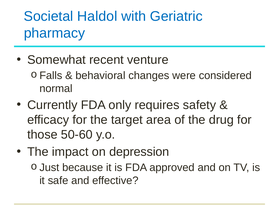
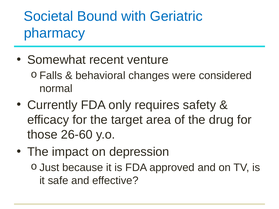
Haldol: Haldol -> Bound
50-60: 50-60 -> 26-60
